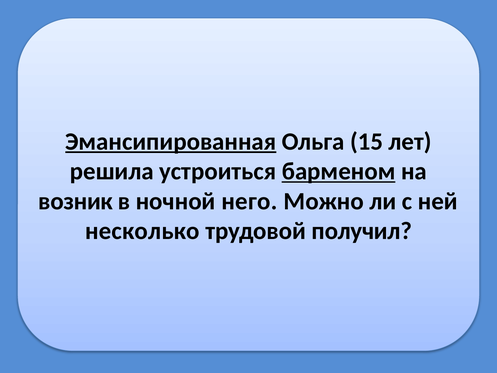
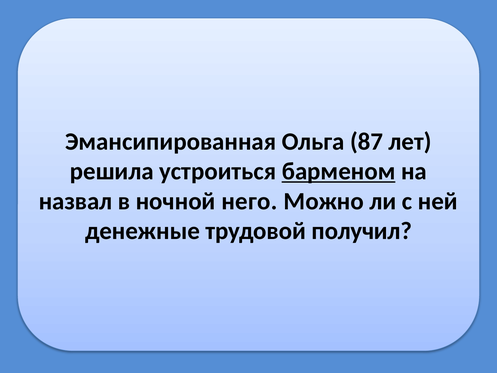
Эмансипированная underline: present -> none
15: 15 -> 87
возник: возник -> назвал
несколько: несколько -> денежные
